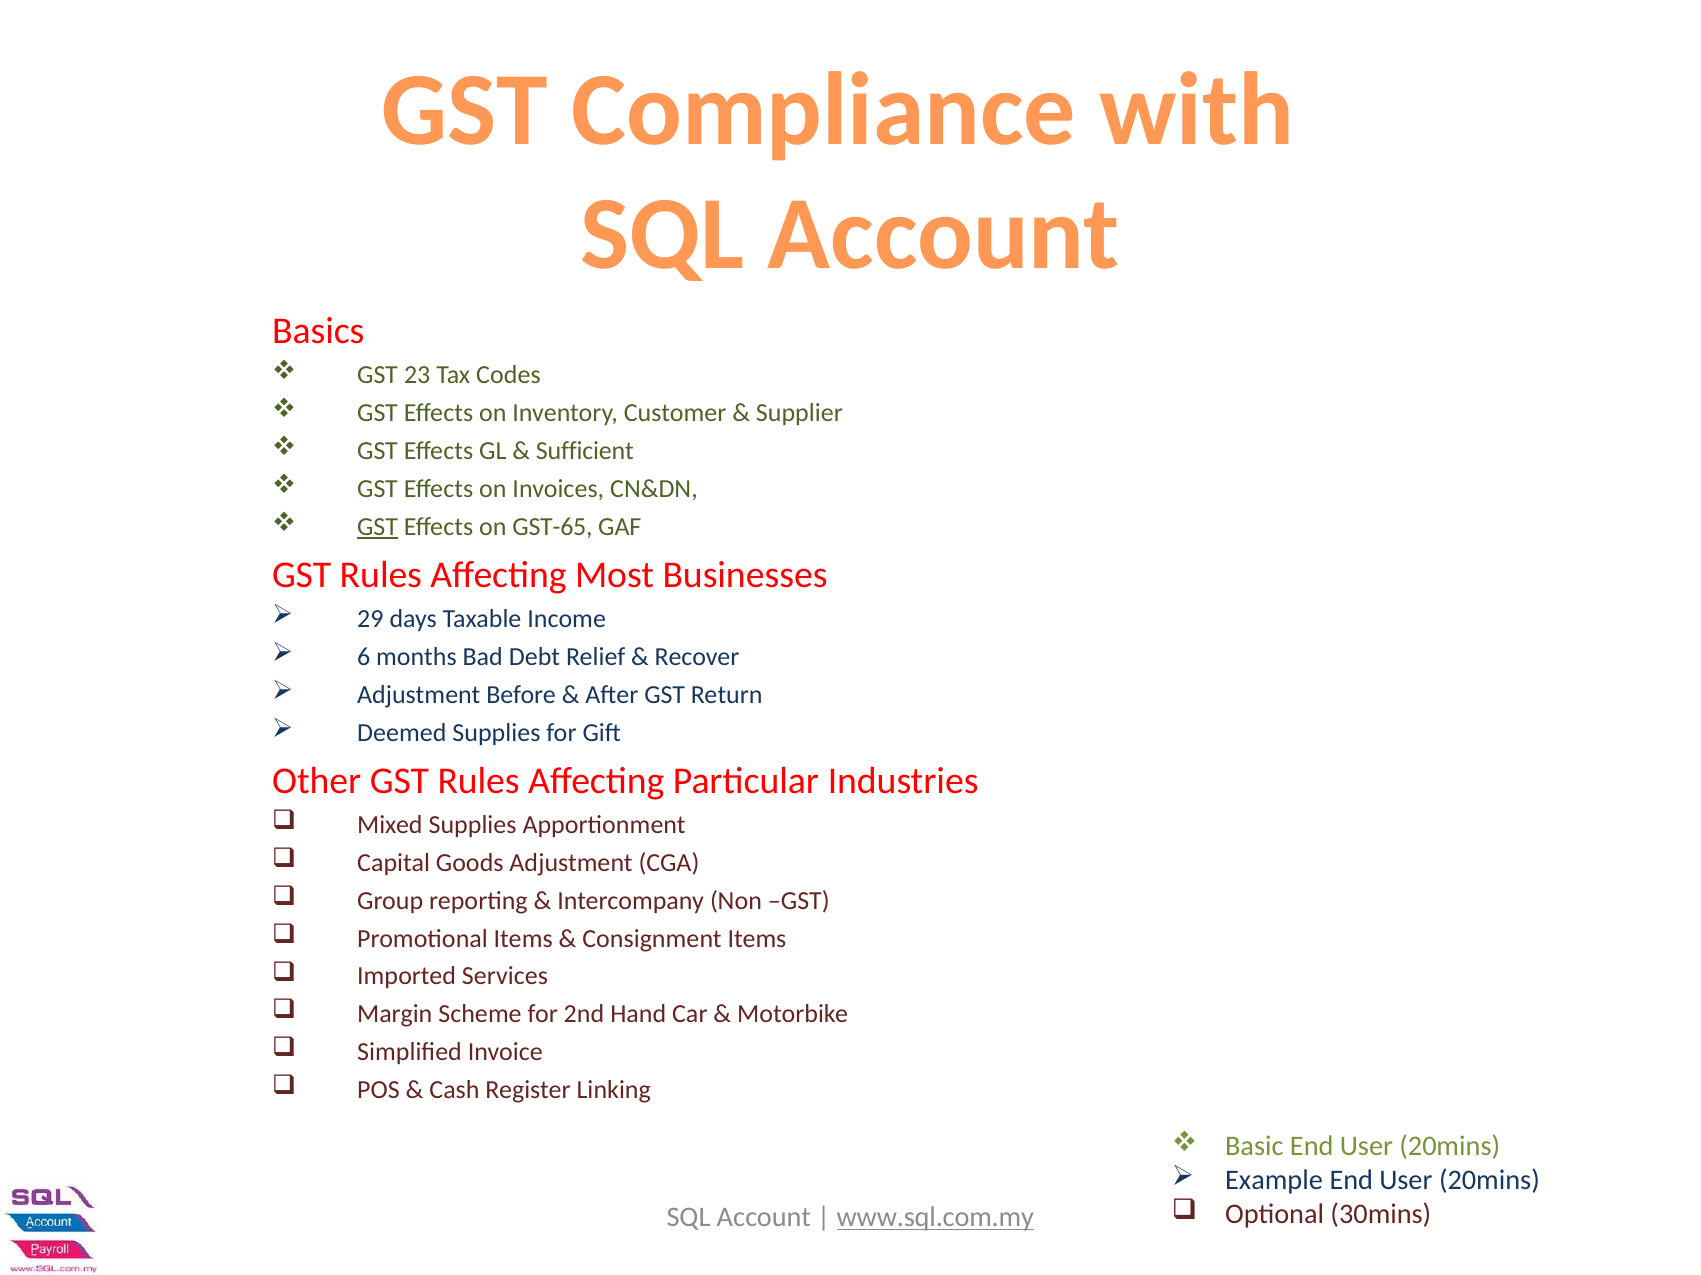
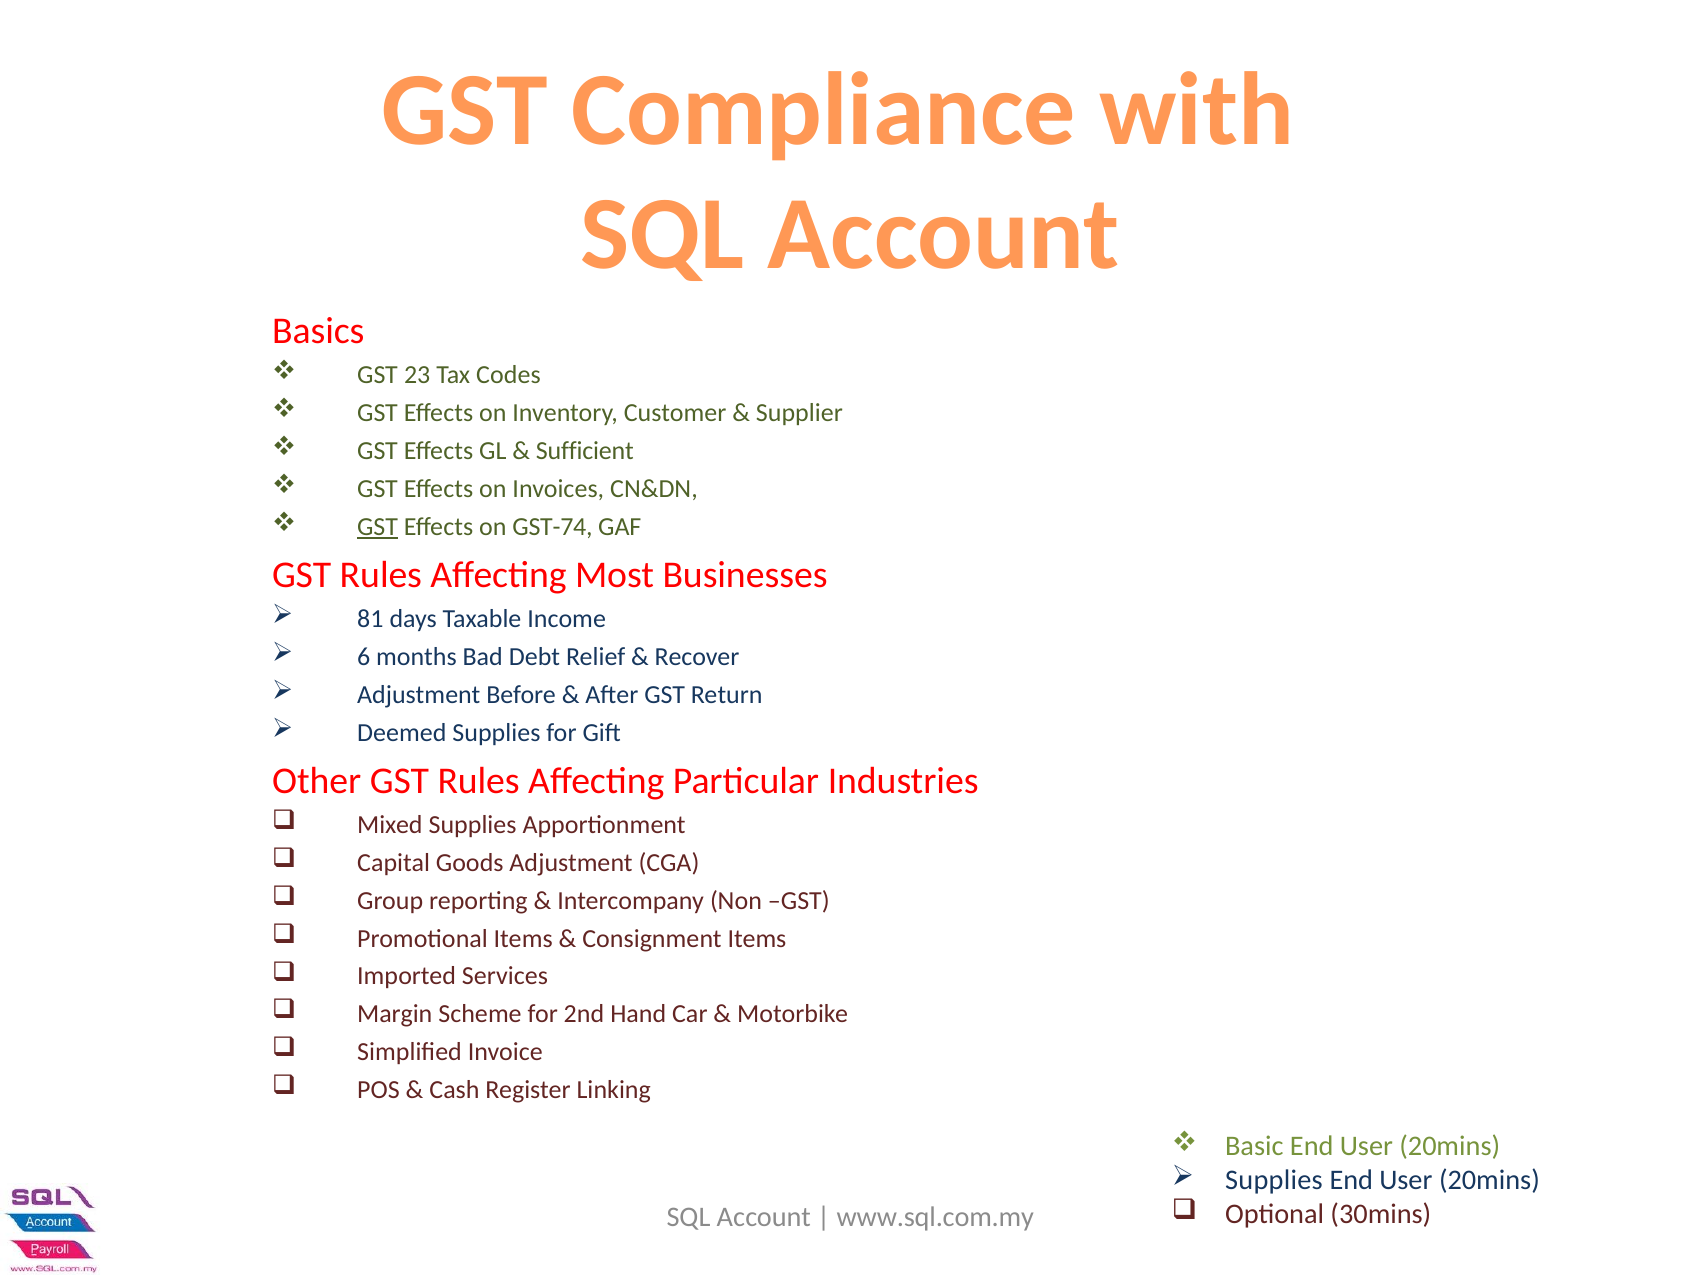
GST-65: GST-65 -> GST-74
29: 29 -> 81
Example at (1274, 1181): Example -> Supplies
www.sql.com.my underline: present -> none
